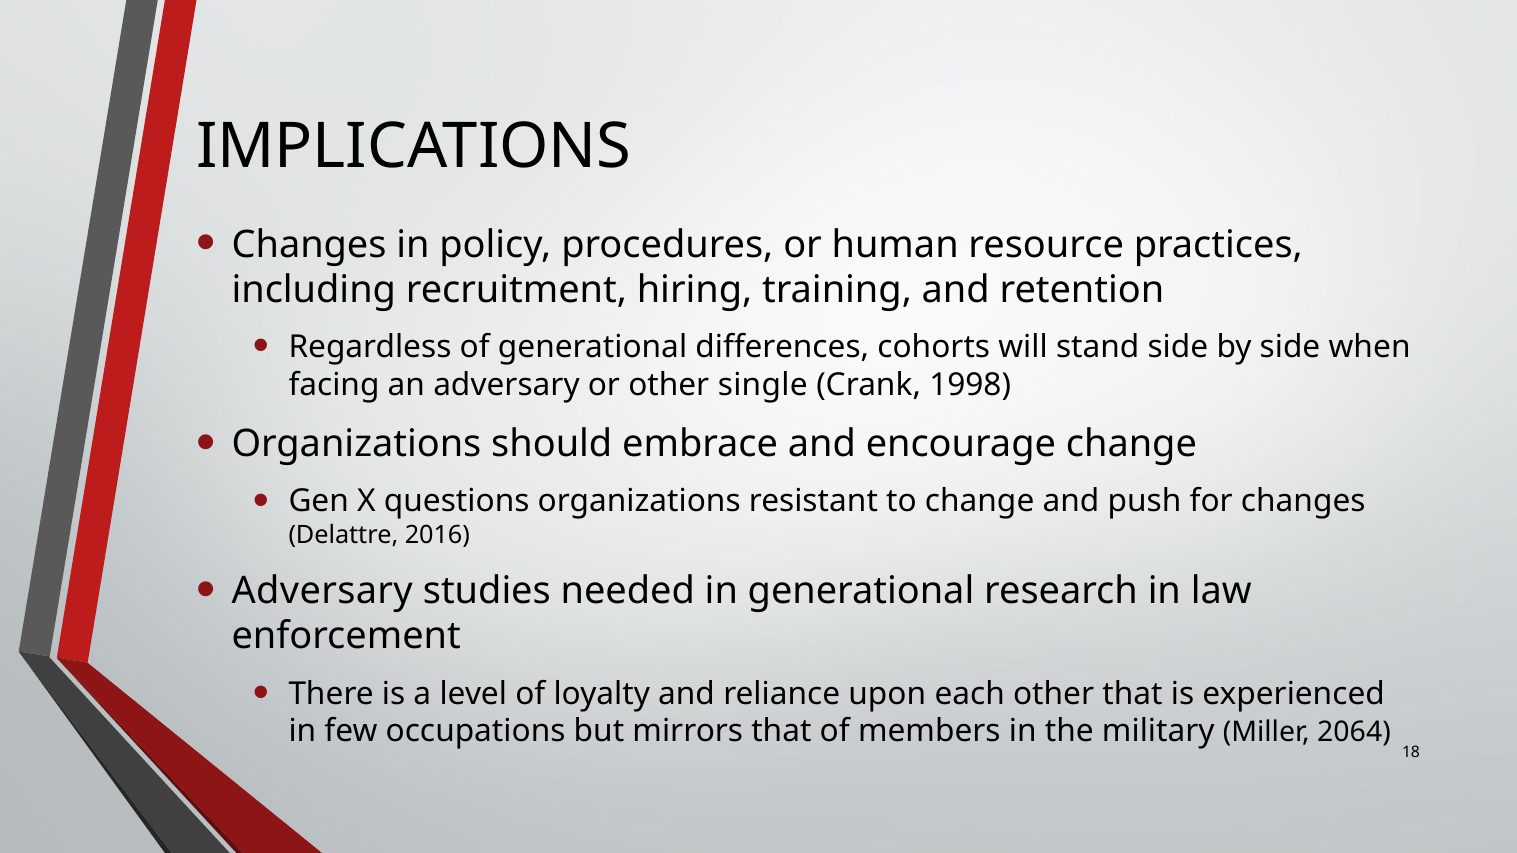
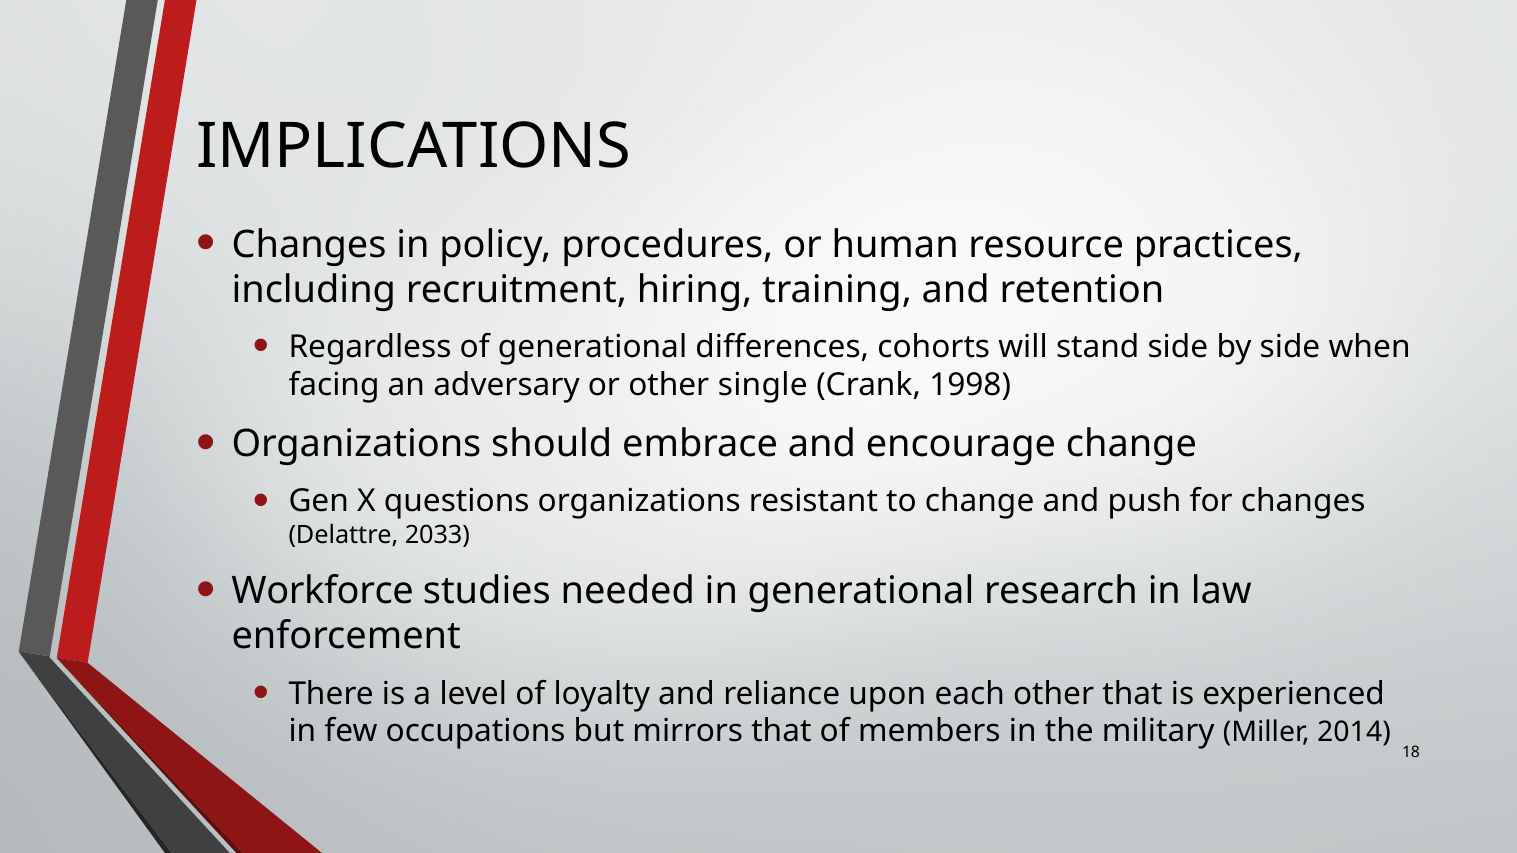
2016: 2016 -> 2033
Adversary at (322, 591): Adversary -> Workforce
2064: 2064 -> 2014
